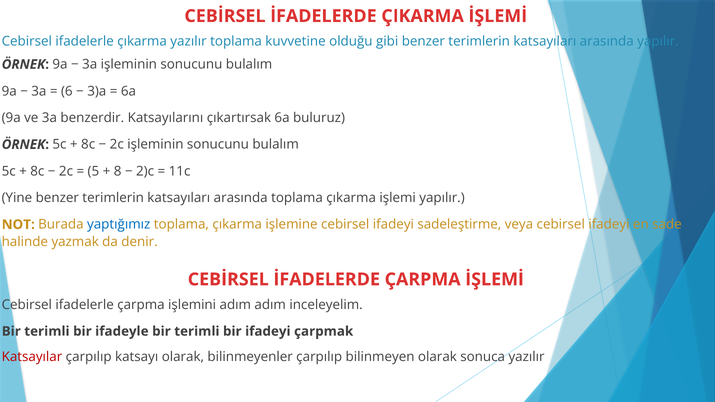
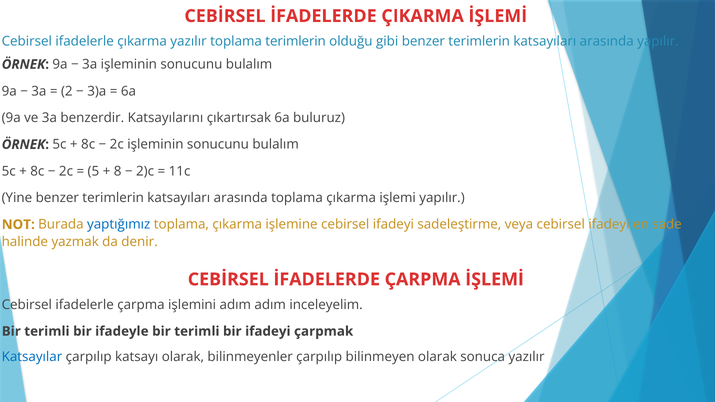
toplama kuvvetine: kuvvetine -> terimlerin
6: 6 -> 2
Katsayılar colour: red -> blue
